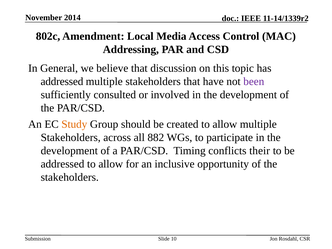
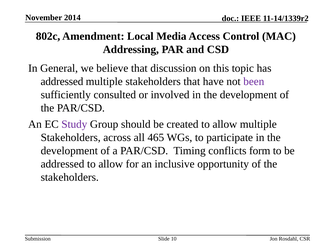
Study colour: orange -> purple
882: 882 -> 465
their: their -> form
